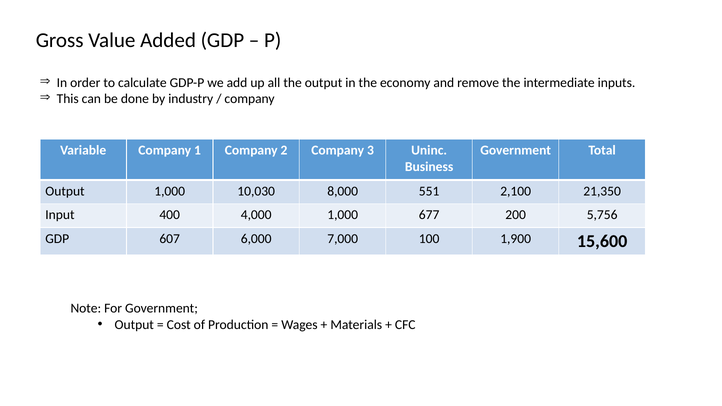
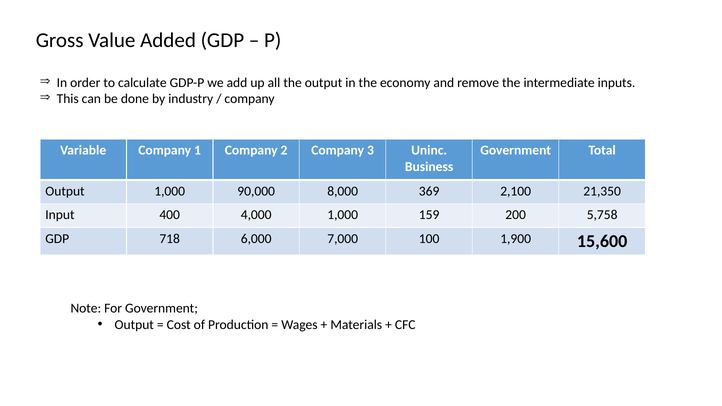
10,030: 10,030 -> 90,000
551: 551 -> 369
677: 677 -> 159
5,756: 5,756 -> 5,758
607: 607 -> 718
